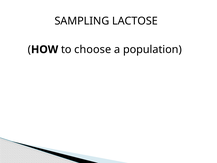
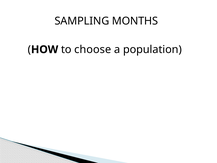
LACTOSE: LACTOSE -> MONTHS
